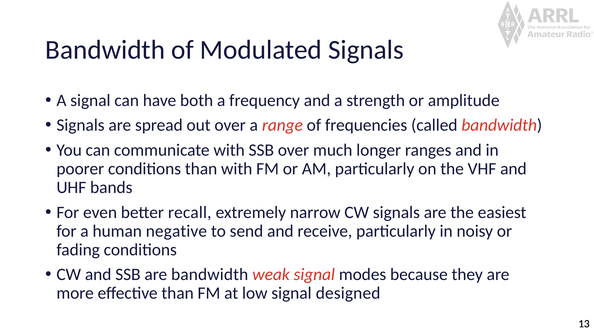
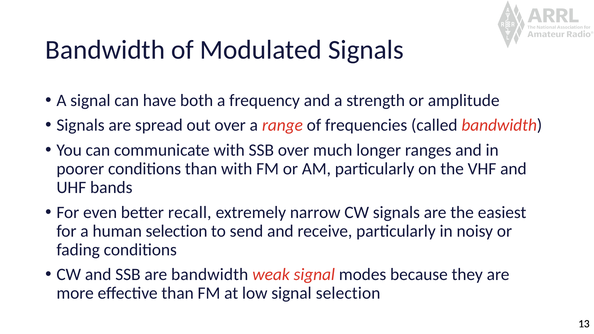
human negative: negative -> selection
signal designed: designed -> selection
